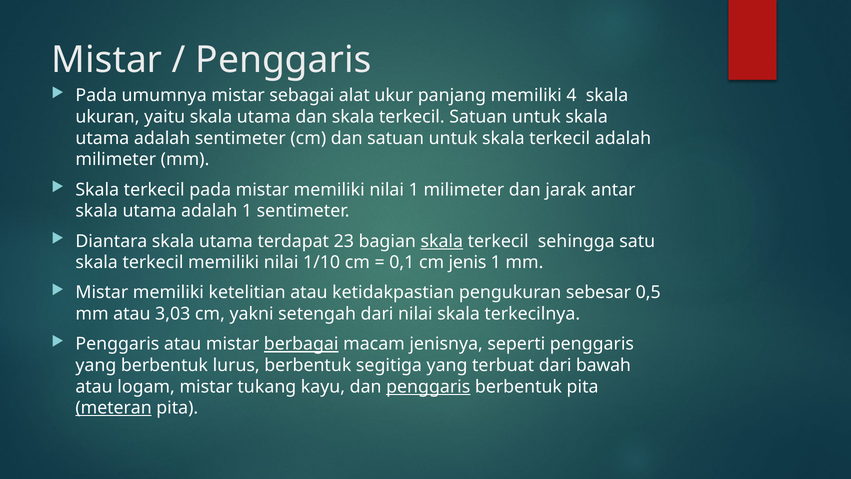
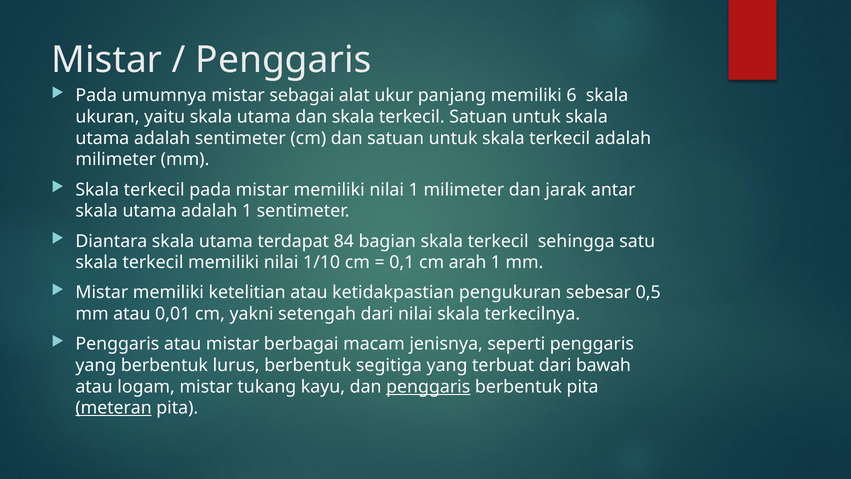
4: 4 -> 6
23: 23 -> 84
skala at (442, 241) underline: present -> none
jenis: jenis -> arah
3,03: 3,03 -> 0,01
berbagai underline: present -> none
